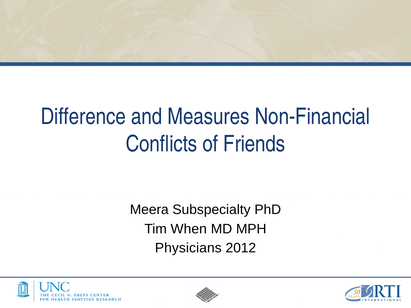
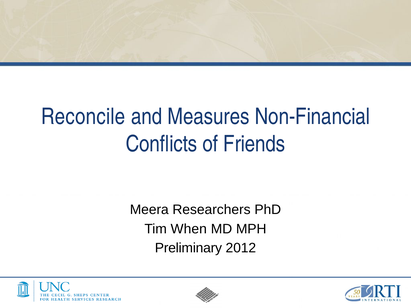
Difference: Difference -> Reconcile
Subspecialty: Subspecialty -> Researchers
Physicians: Physicians -> Preliminary
